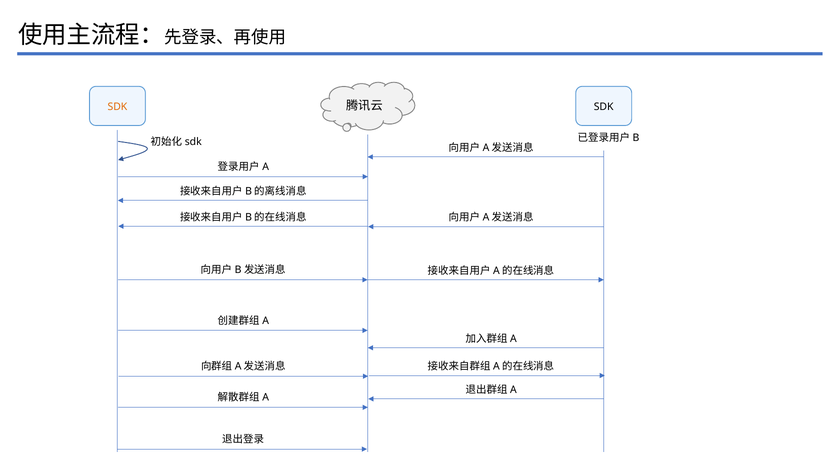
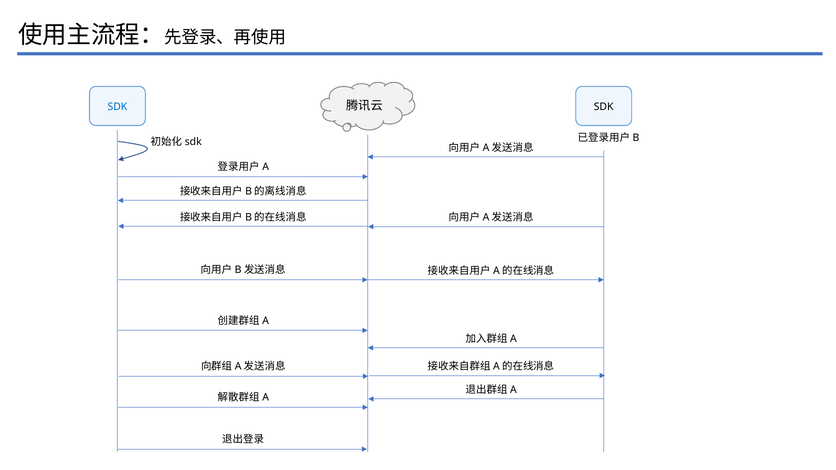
SDK at (117, 107) colour: orange -> blue
